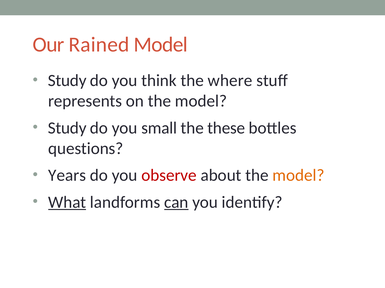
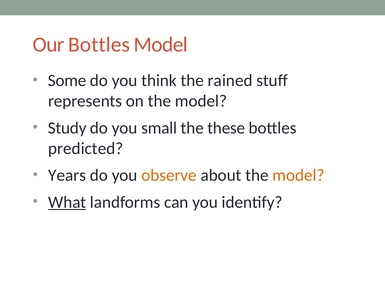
Our Rained: Rained -> Bottles
Study at (67, 81): Study -> Some
where: where -> rained
questions: questions -> predicted
observe colour: red -> orange
can underline: present -> none
